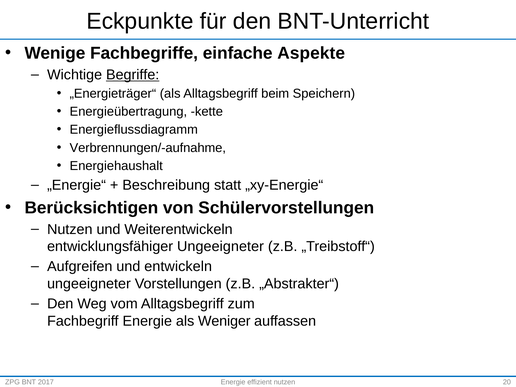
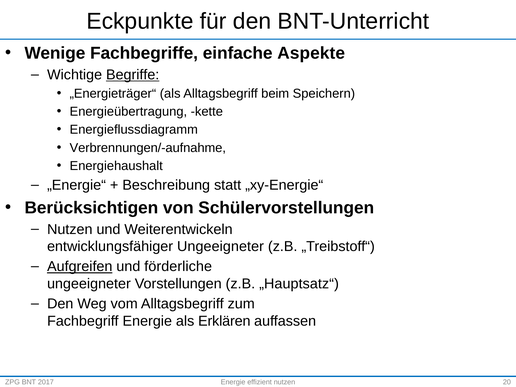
Aufgreifen underline: none -> present
entwickeln: entwickeln -> förderliche
„Abstrakter“: „Abstrakter“ -> „Hauptsatz“
Weniger: Weniger -> Erklären
